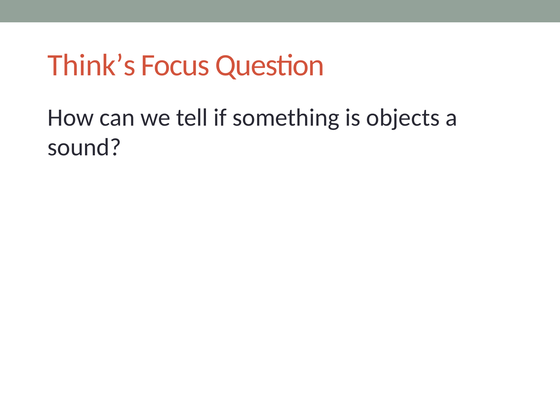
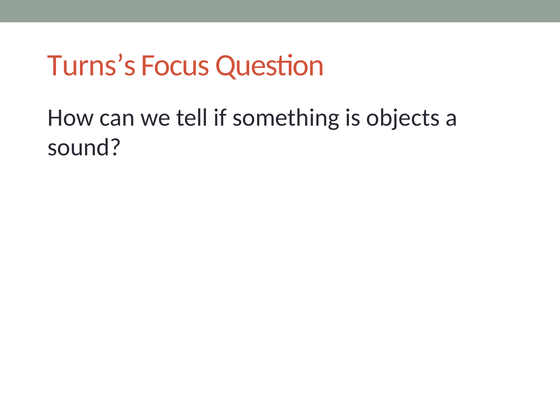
Think’s: Think’s -> Turns’s
